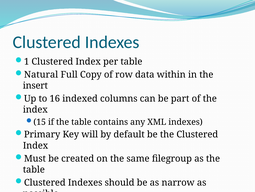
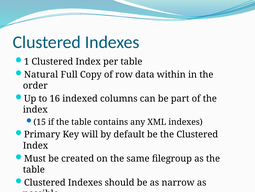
insert: insert -> order
